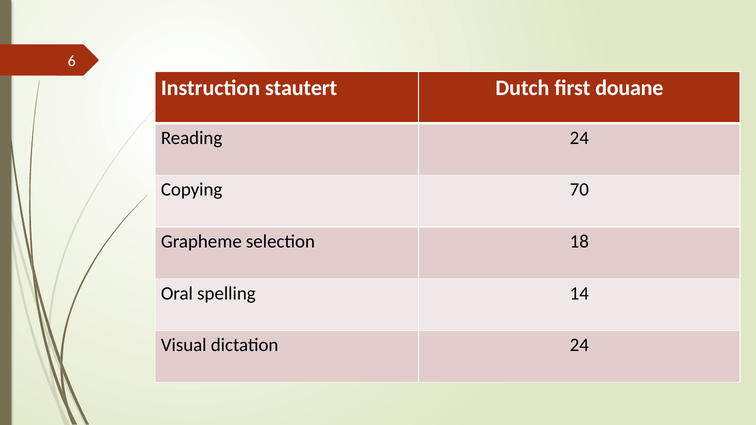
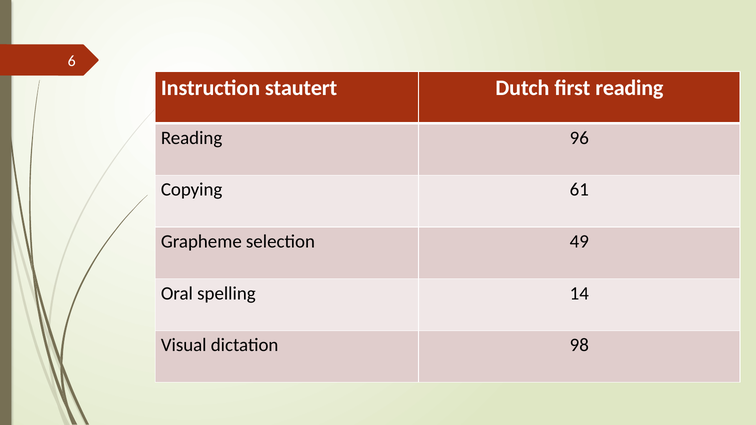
first douane: douane -> reading
Reading 24: 24 -> 96
70: 70 -> 61
18: 18 -> 49
dictation 24: 24 -> 98
